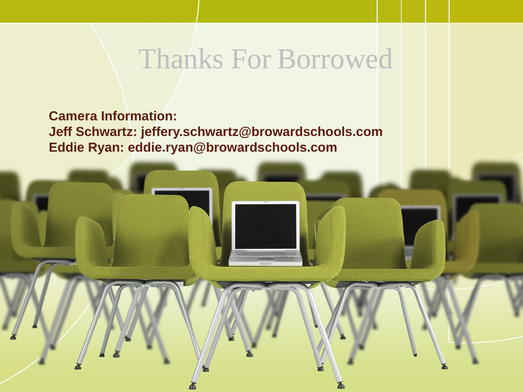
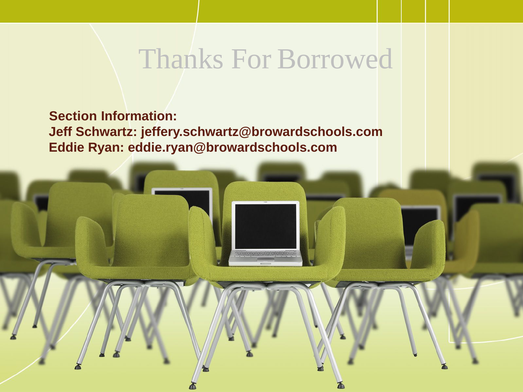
Camera: Camera -> Section
